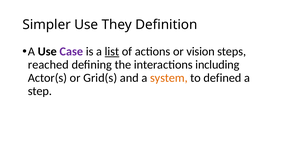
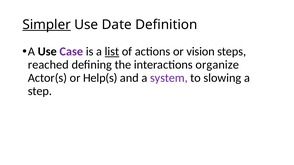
Simpler underline: none -> present
They: They -> Date
including: including -> organize
Grid(s: Grid(s -> Help(s
system colour: orange -> purple
defined: defined -> slowing
